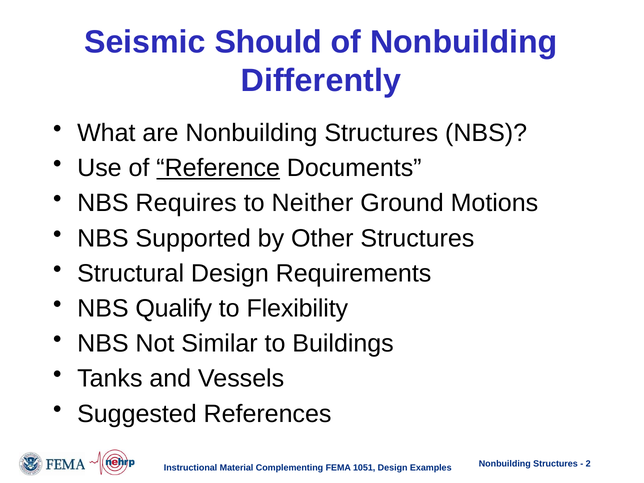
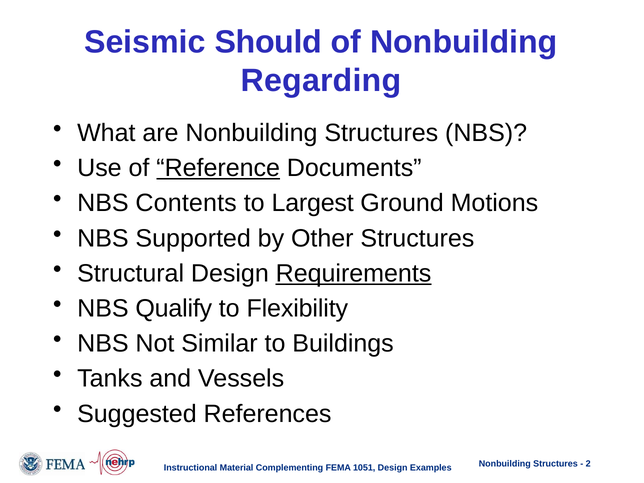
Differently: Differently -> Regarding
Requires: Requires -> Contents
Neither: Neither -> Largest
Requirements underline: none -> present
